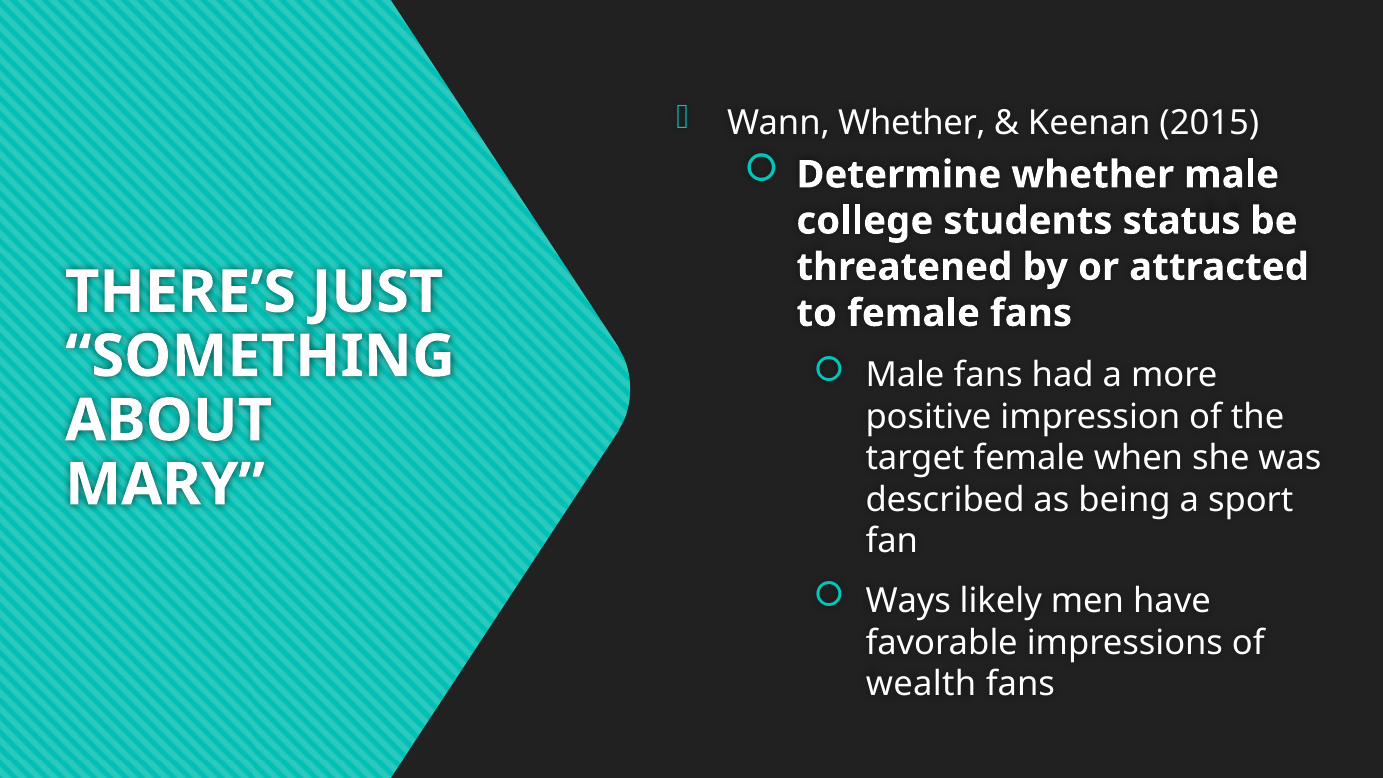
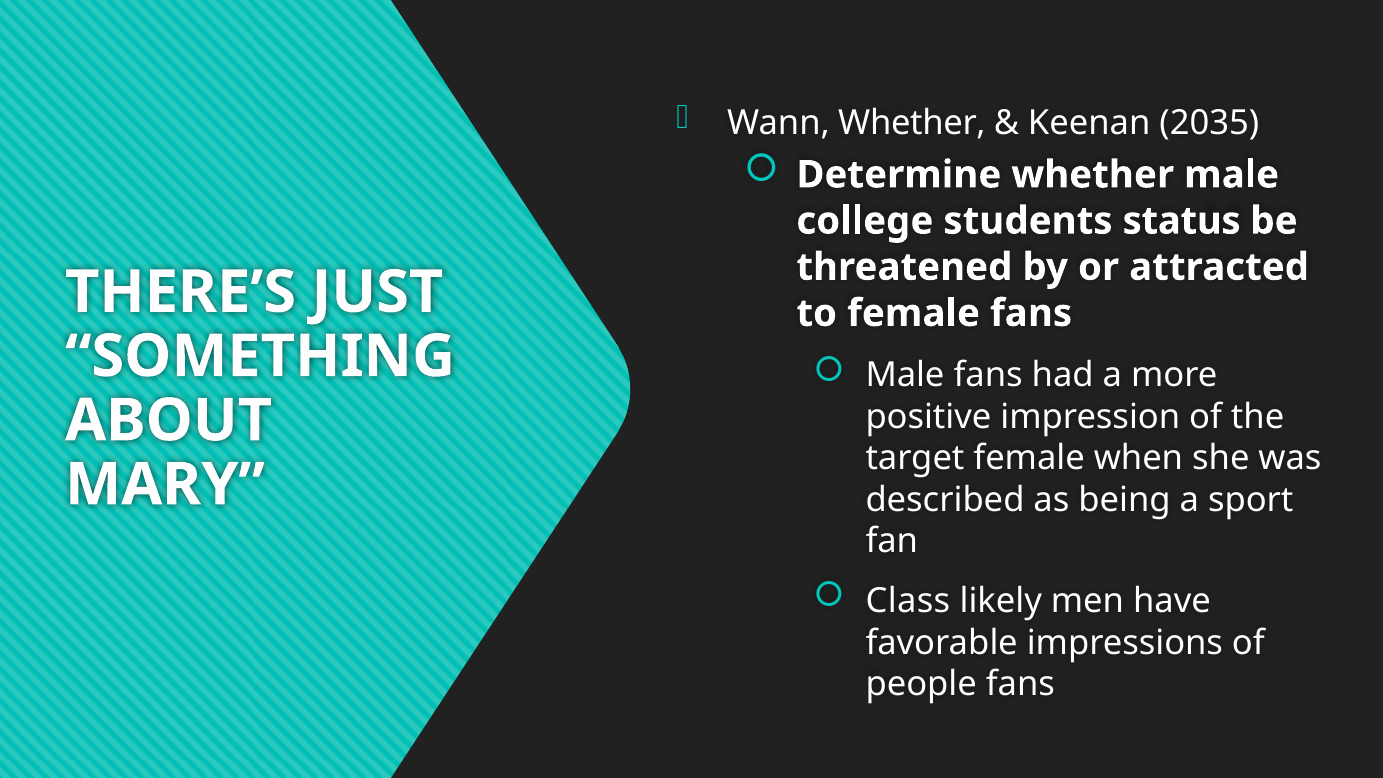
2015: 2015 -> 2035
Ways: Ways -> Class
wealth: wealth -> people
